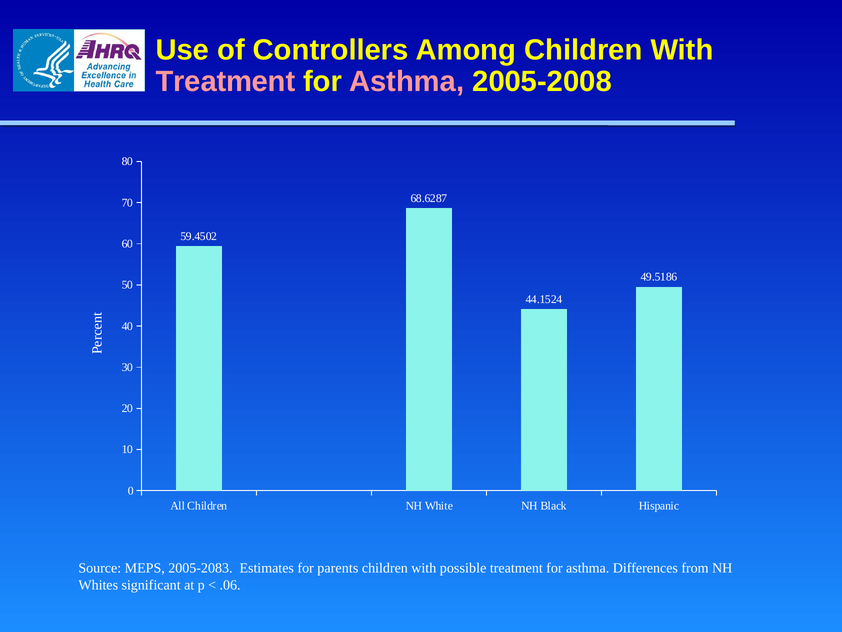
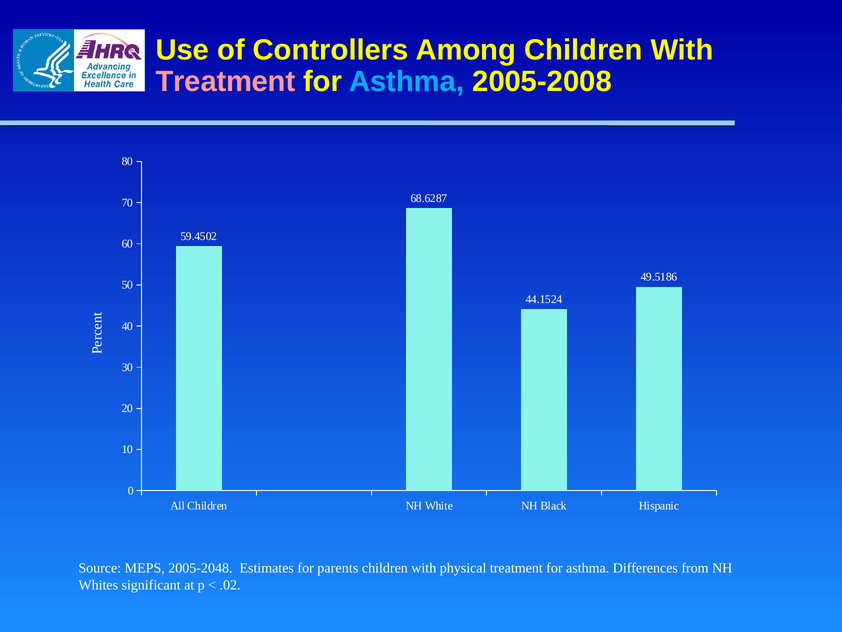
Asthma at (407, 82) colour: pink -> light blue
2005-2083: 2005-2083 -> 2005-2048
possible: possible -> physical
.06: .06 -> .02
